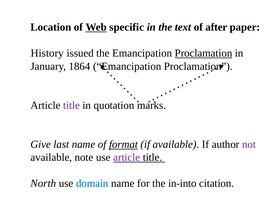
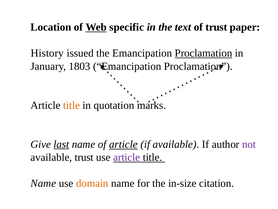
of after: after -> trust
1864: 1864 -> 1803
title at (72, 105) colour: purple -> orange
last underline: none -> present
of format: format -> article
available note: note -> trust
North at (43, 183): North -> Name
domain colour: blue -> orange
in-into: in-into -> in-size
